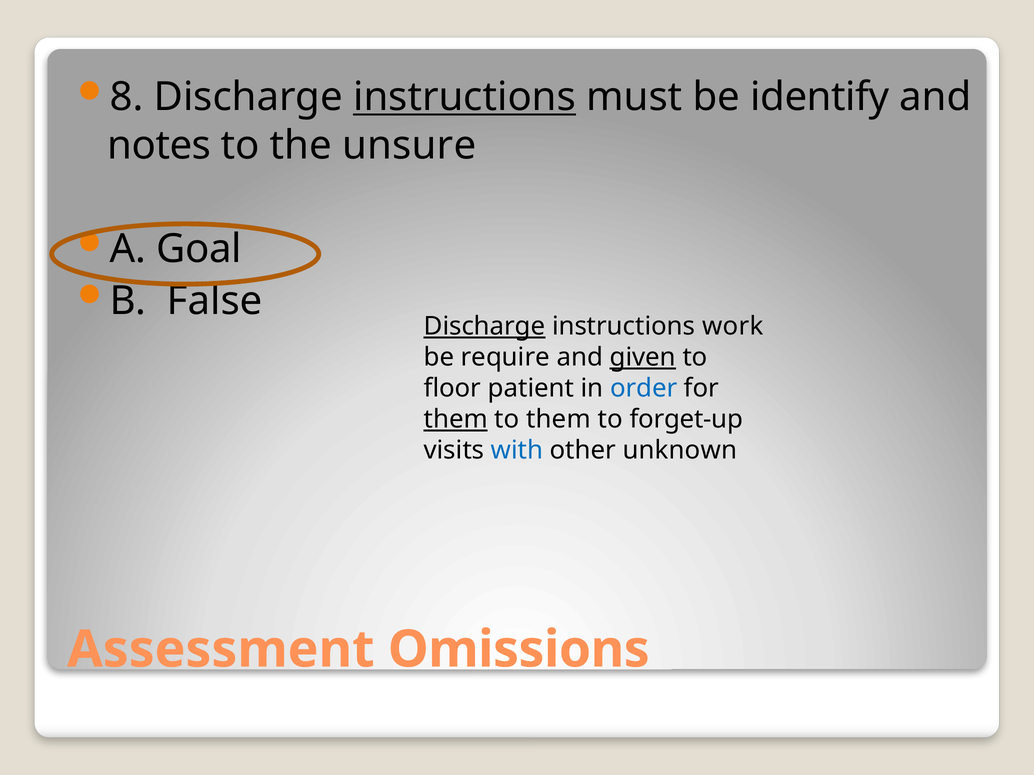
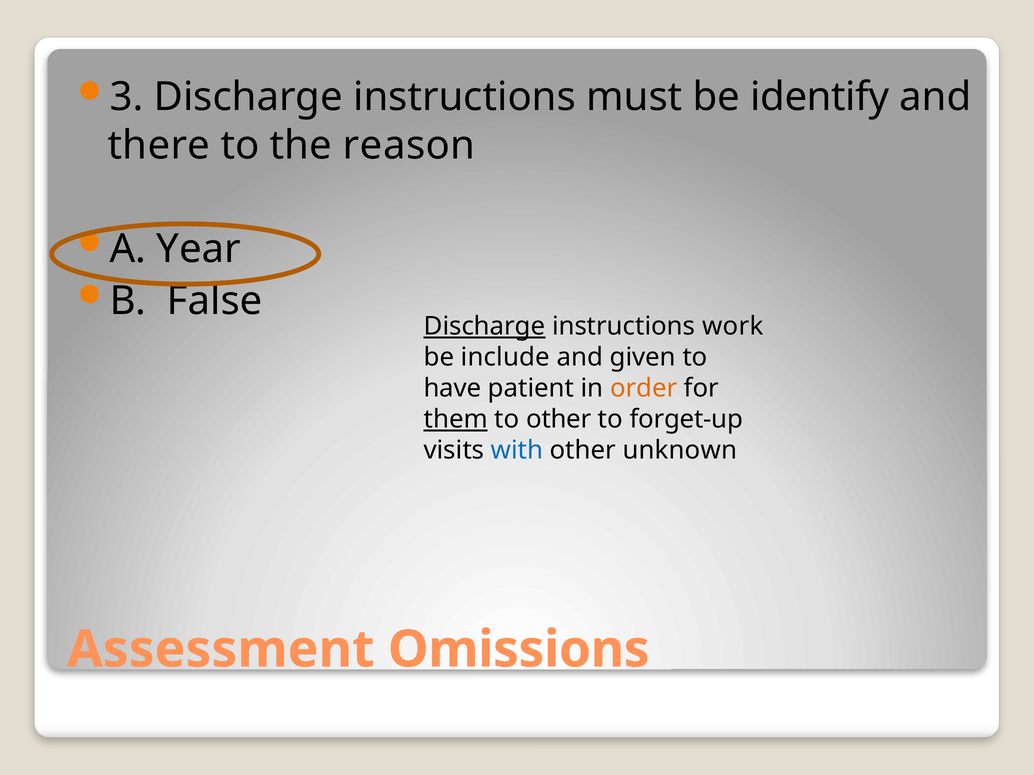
8: 8 -> 3
instructions at (465, 97) underline: present -> none
notes: notes -> there
unsure: unsure -> reason
Goal: Goal -> Year
require: require -> include
given underline: present -> none
floor: floor -> have
order colour: blue -> orange
to them: them -> other
